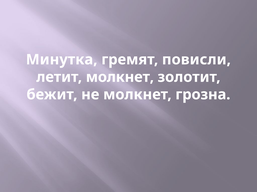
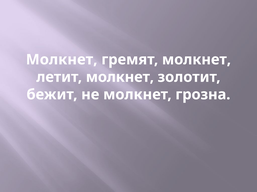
Минутка at (62, 60): Минутка -> Молкнет
гремят повисли: повисли -> молкнет
